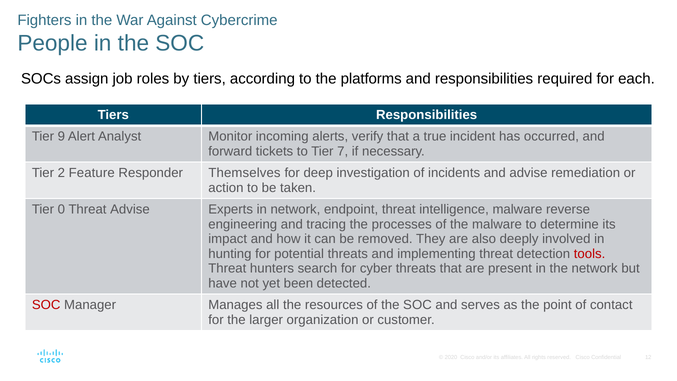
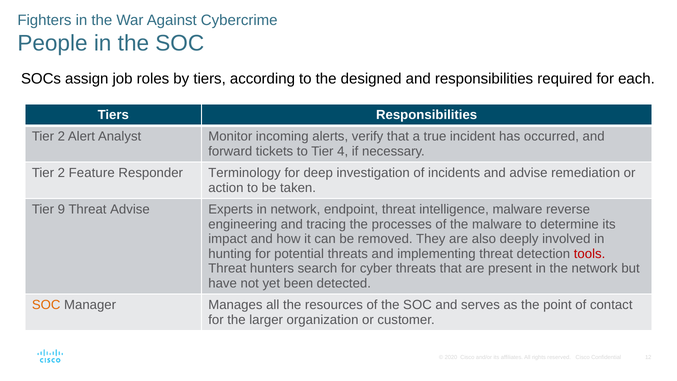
platforms: platforms -> designed
9 at (61, 137): 9 -> 2
7: 7 -> 4
Themselves: Themselves -> Terminology
0: 0 -> 9
SOC at (46, 305) colour: red -> orange
